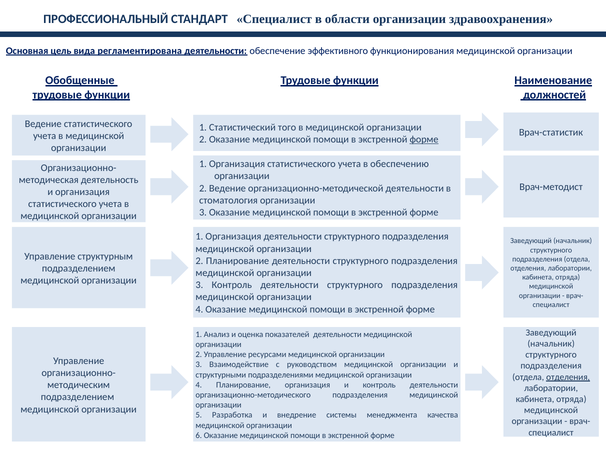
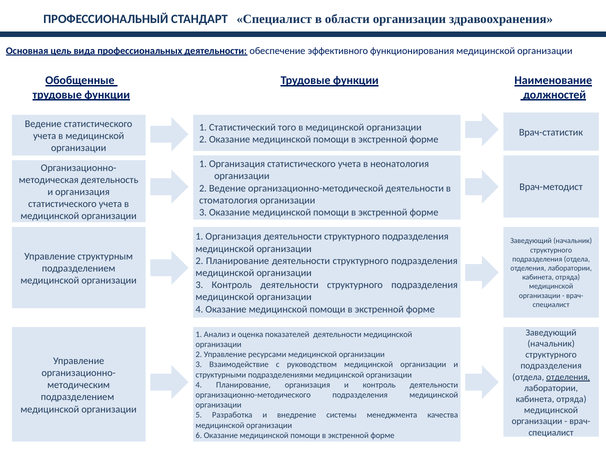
регламентирована: регламентирована -> профессиональных
форме at (424, 140) underline: present -> none
обеспечению: обеспечению -> неонатология
